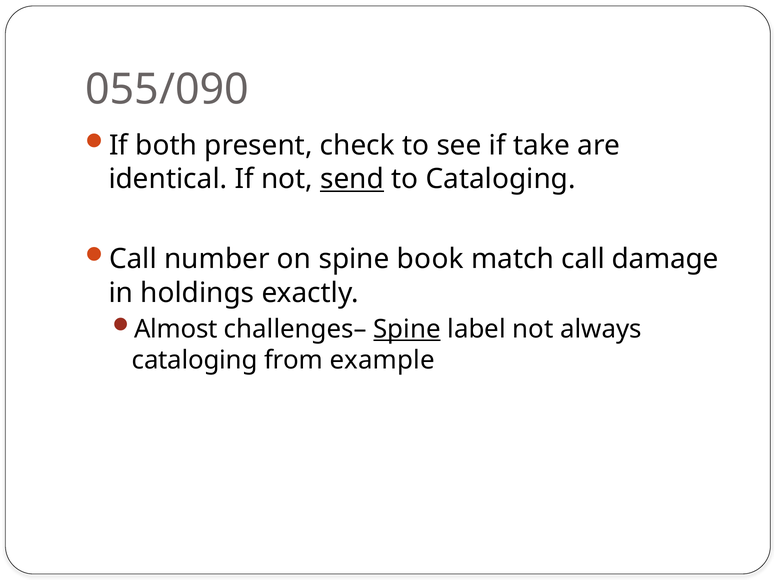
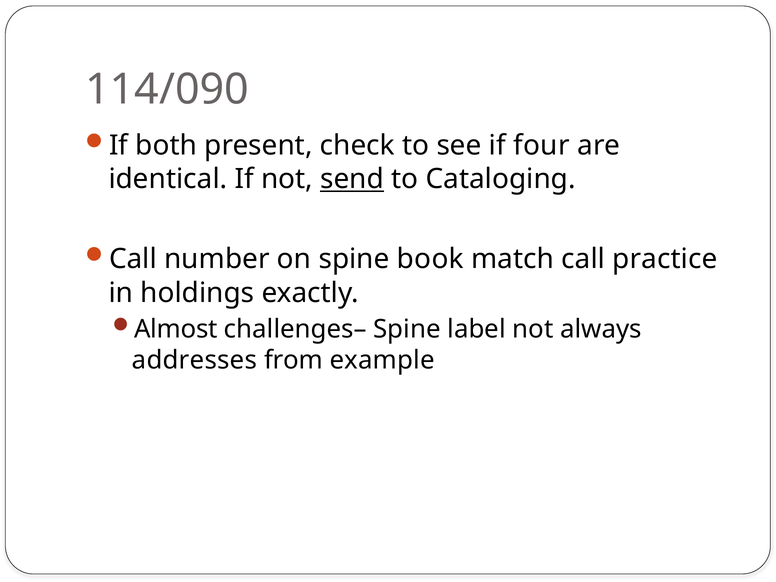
055/090: 055/090 -> 114/090
take: take -> four
damage: damage -> practice
Spine at (407, 329) underline: present -> none
cataloging at (195, 360): cataloging -> addresses
